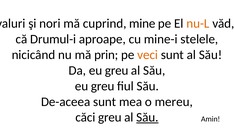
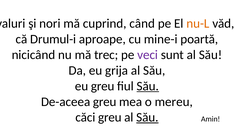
cuprind mine: mine -> când
stelele: stelele -> poartă
prin: prin -> trec
veci colour: orange -> purple
Da eu greu: greu -> grija
Său at (148, 86) underline: none -> present
De-aceea sunt: sunt -> greu
